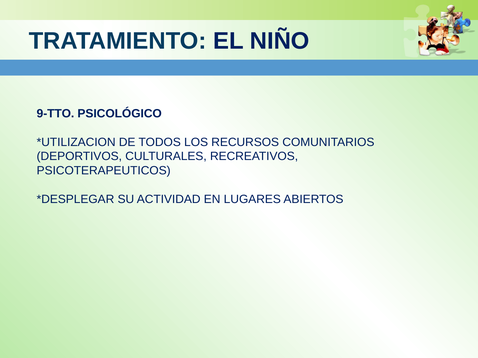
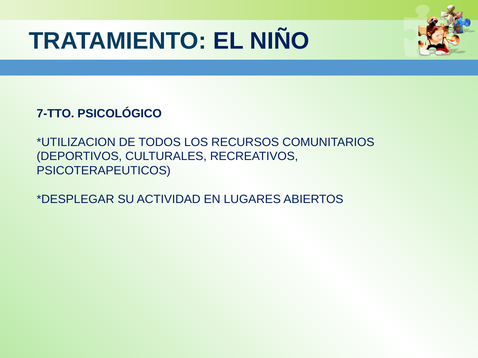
9-TTO: 9-TTO -> 7-TTO
